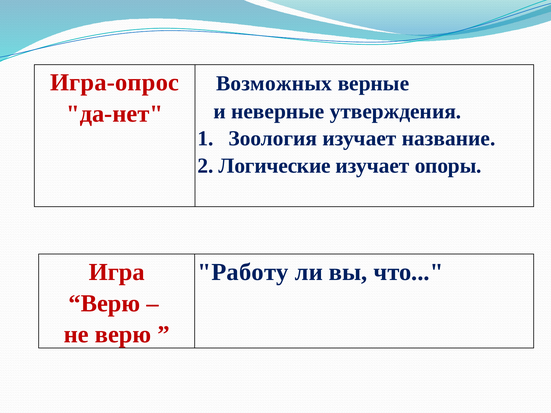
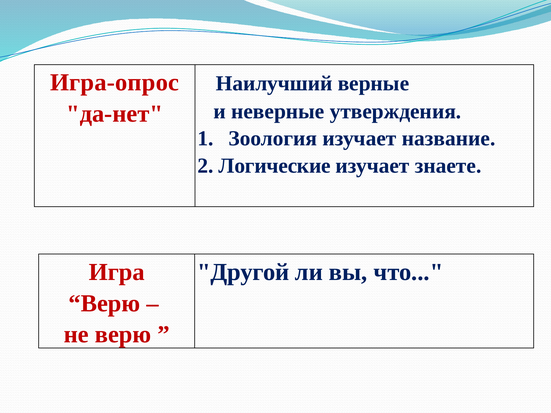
Возможных: Возможных -> Наилучший
опоры: опоры -> знаете
Работу: Работу -> Другой
